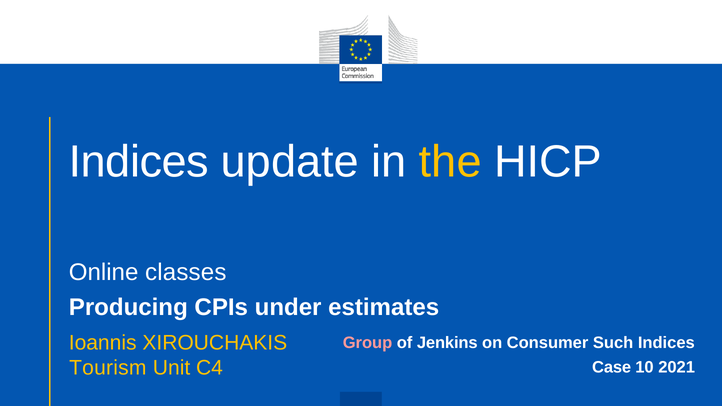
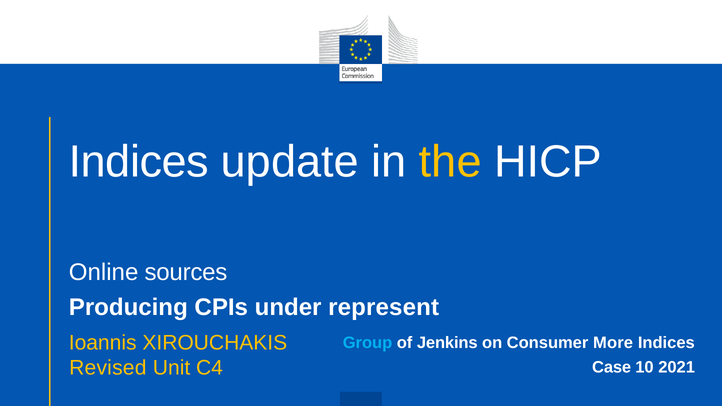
classes: classes -> sources
estimates: estimates -> represent
Group colour: pink -> light blue
Such: Such -> More
Tourism: Tourism -> Revised
